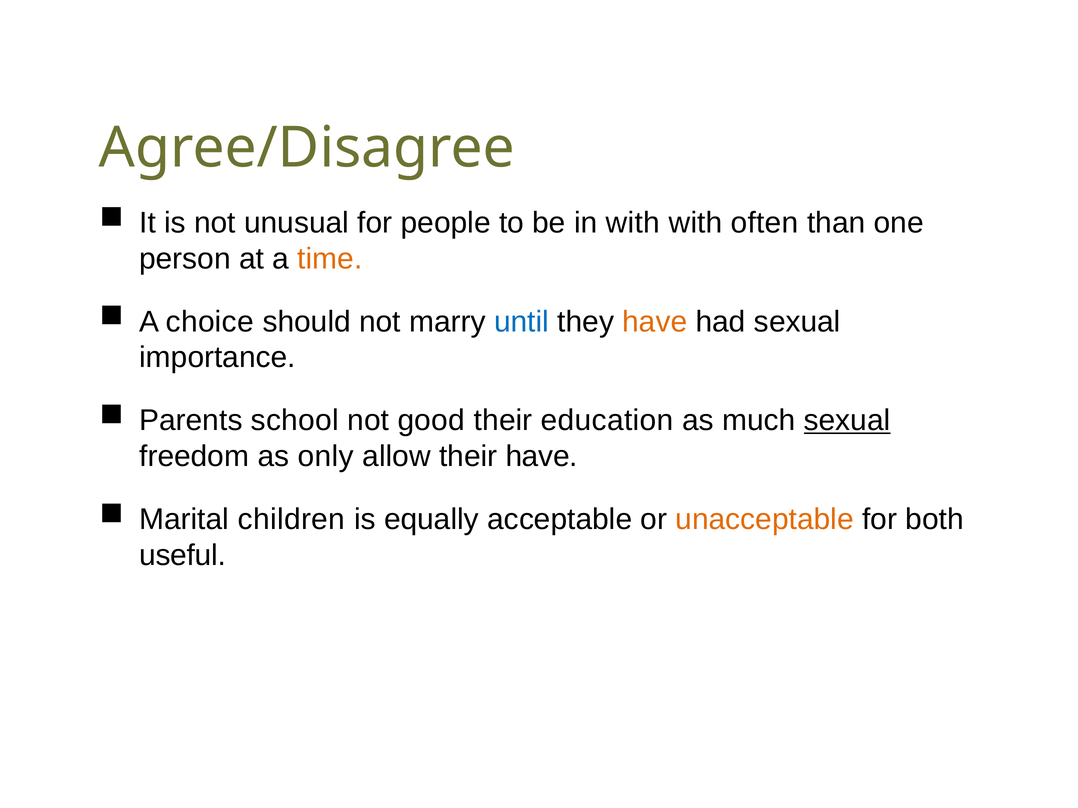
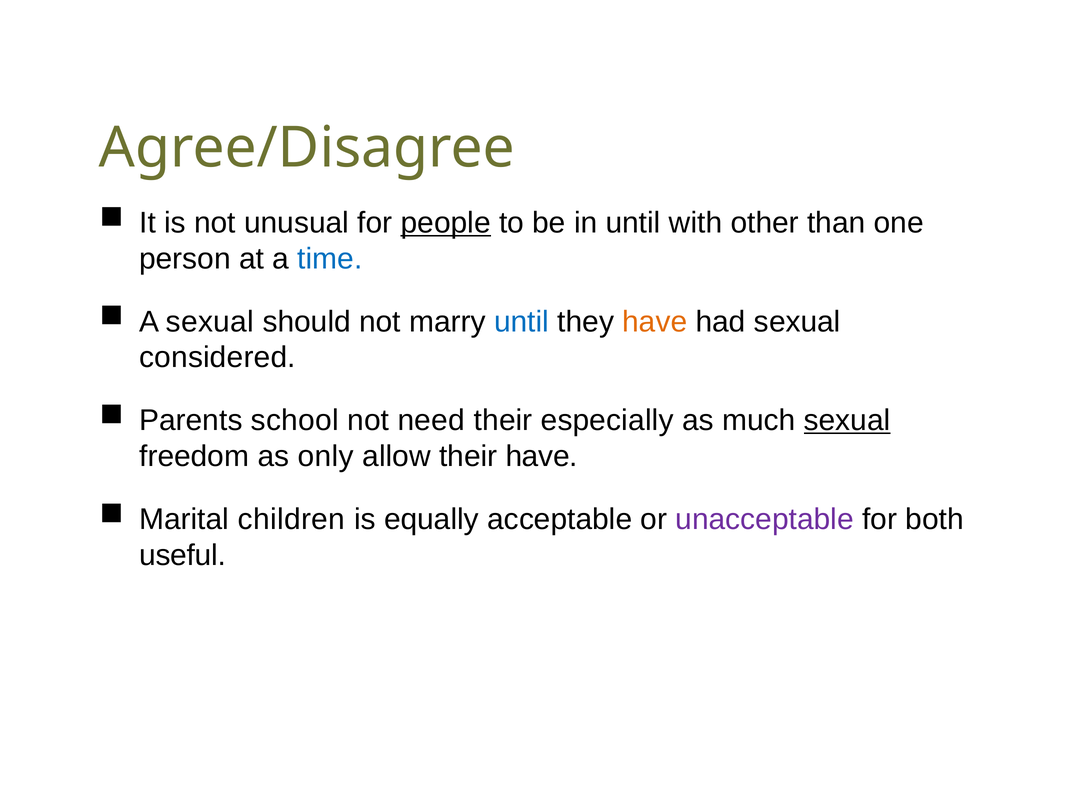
people underline: none -> present
in with: with -> until
often: often -> other
time colour: orange -> blue
A choice: choice -> sexual
importance: importance -> considered
good: good -> need
education: education -> especially
unacceptable colour: orange -> purple
